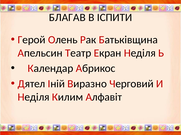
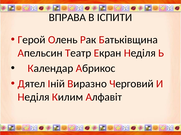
БЛАГАВ: БЛАГАВ -> ВПРАВА
